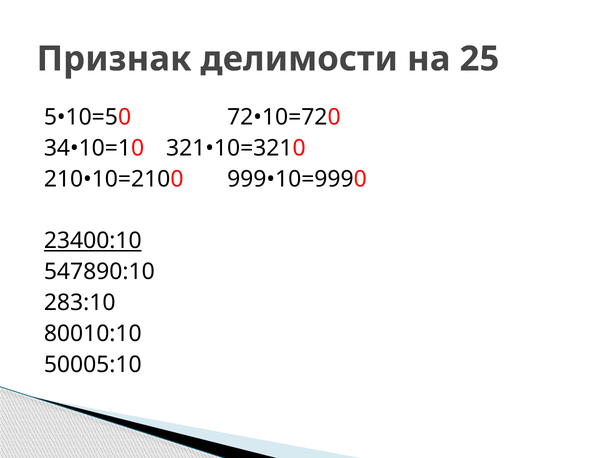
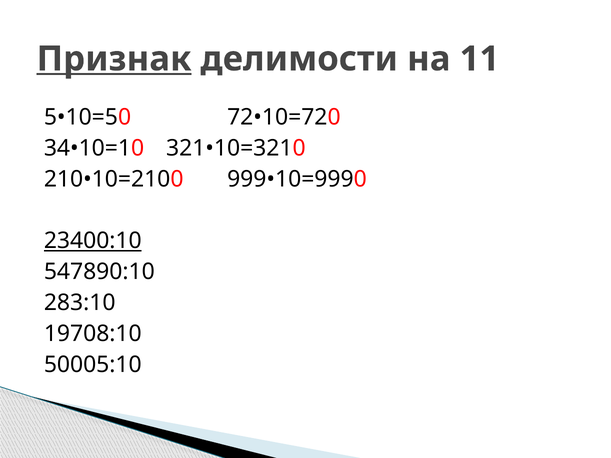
Признак underline: none -> present
25: 25 -> 11
80010:10: 80010:10 -> 19708:10
